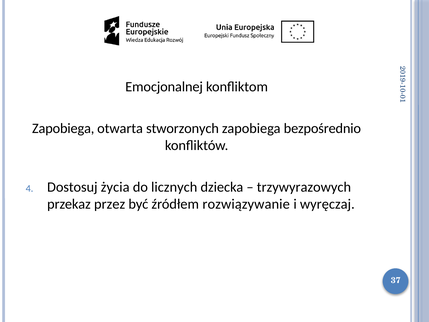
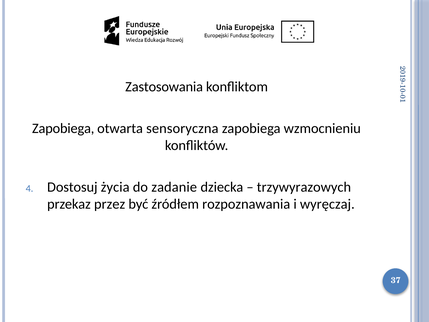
Emocjonalnej: Emocjonalnej -> Zastosowania
stworzonych: stworzonych -> sensoryczna
bezpośrednio: bezpośrednio -> wzmocnieniu
licznych: licznych -> zadanie
rozwiązywanie: rozwiązywanie -> rozpoznawania
